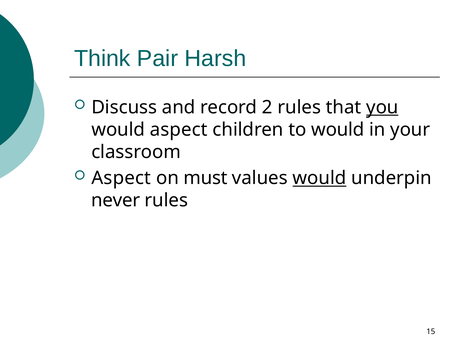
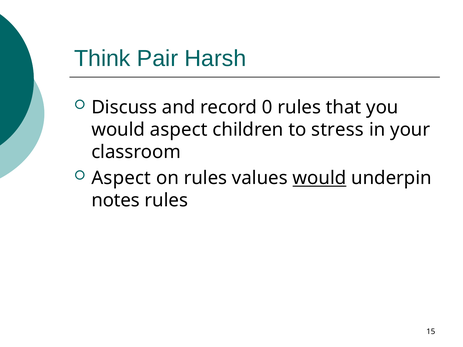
2: 2 -> 0
you underline: present -> none
to would: would -> stress
on must: must -> rules
never: never -> notes
